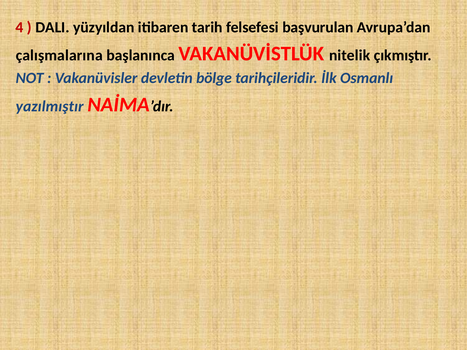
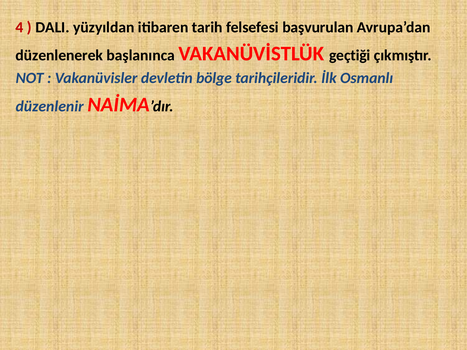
çalışmalarına: çalışmalarına -> düzenlenerek
nitelik: nitelik -> geçtiği
yazılmıştır: yazılmıştır -> düzenlenir
